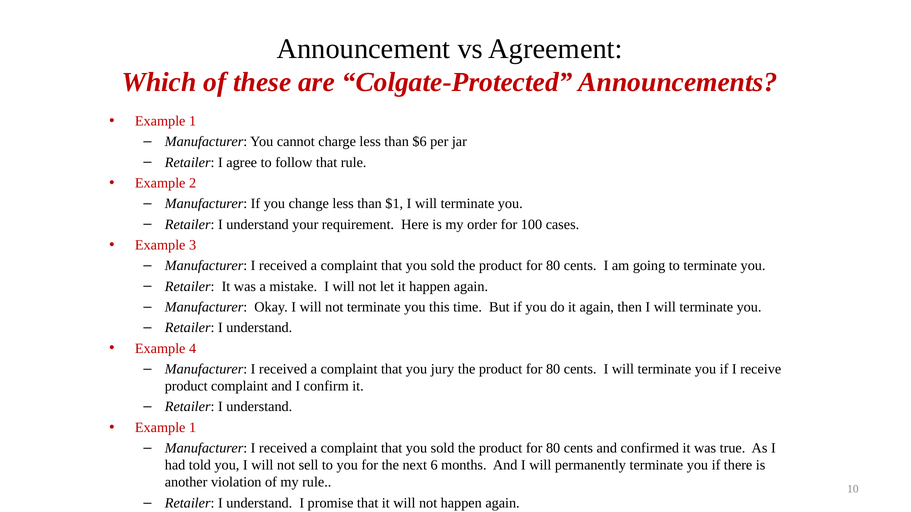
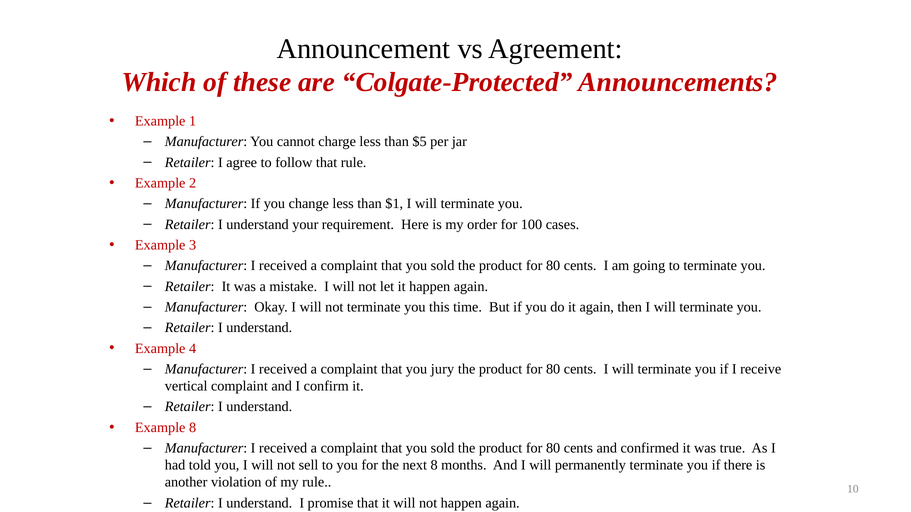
$6: $6 -> $5
product at (186, 386): product -> vertical
1 at (193, 428): 1 -> 8
next 6: 6 -> 8
